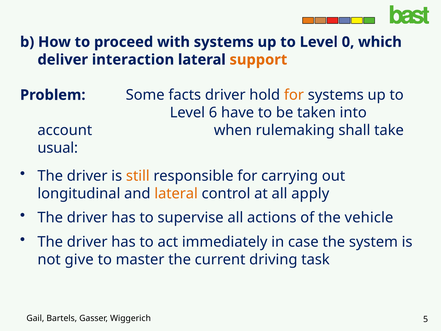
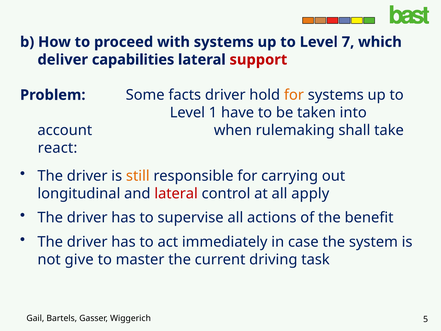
0: 0 -> 7
interaction: interaction -> capabilities
support colour: orange -> red
6: 6 -> 1
usual: usual -> react
lateral at (176, 193) colour: orange -> red
vehicle: vehicle -> benefit
